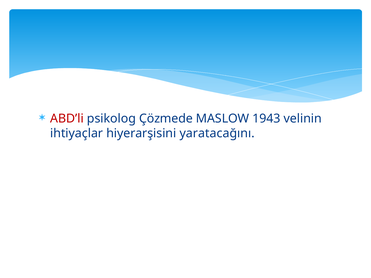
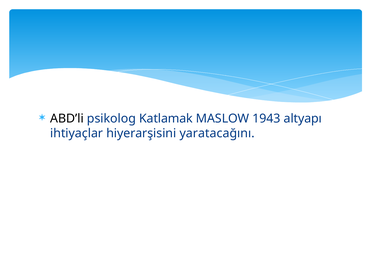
ABD’li colour: red -> black
Çözmede: Çözmede -> Katlamak
velinin: velinin -> altyapı
